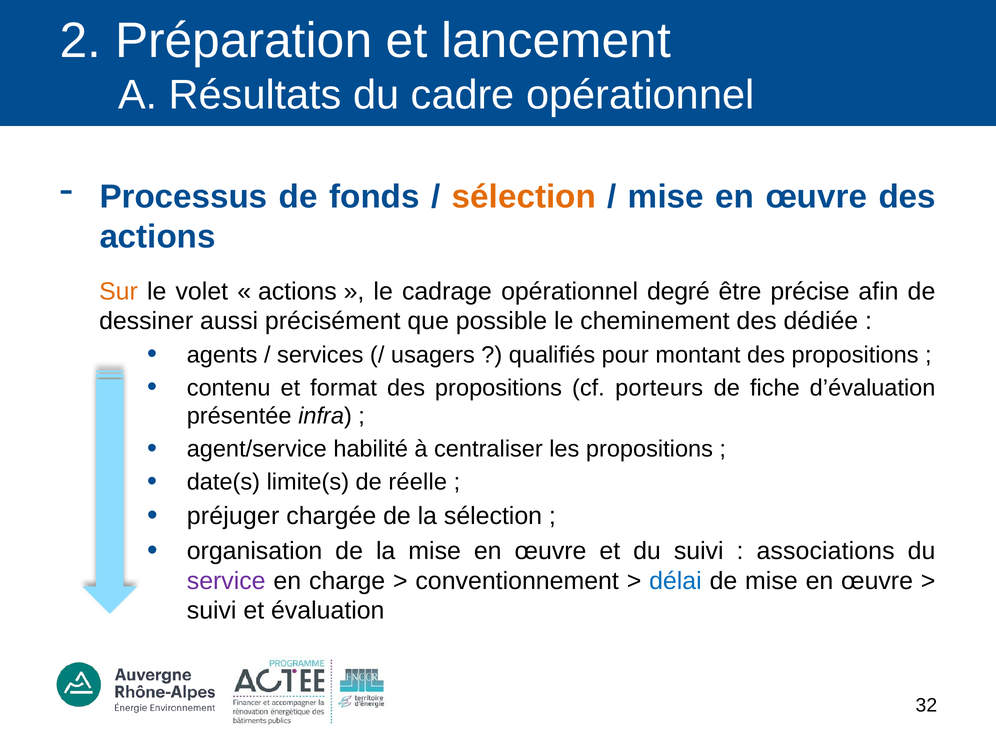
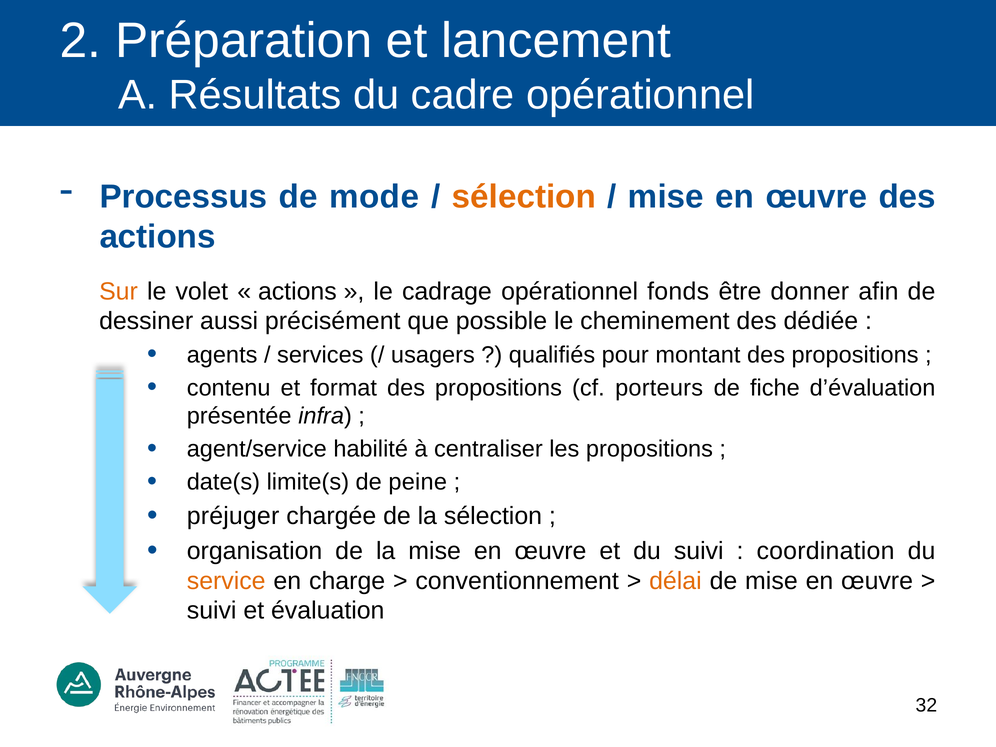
fonds: fonds -> mode
degré: degré -> fonds
précise: précise -> donner
réelle: réelle -> peine
associations: associations -> coordination
service colour: purple -> orange
délai colour: blue -> orange
